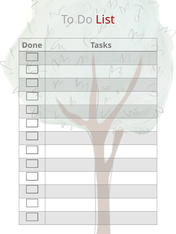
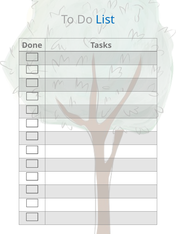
List colour: red -> blue
